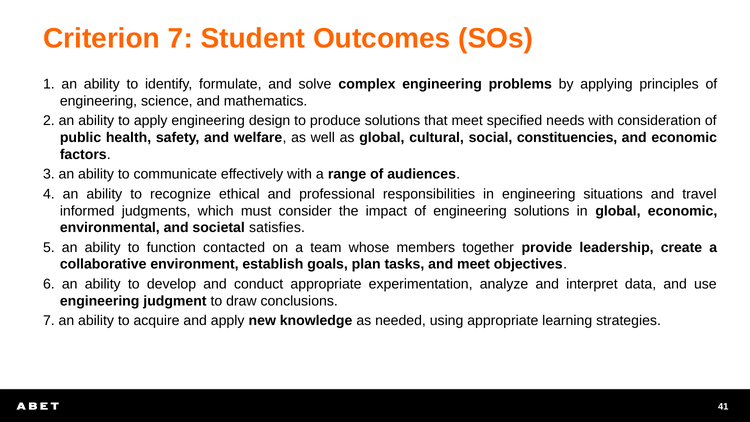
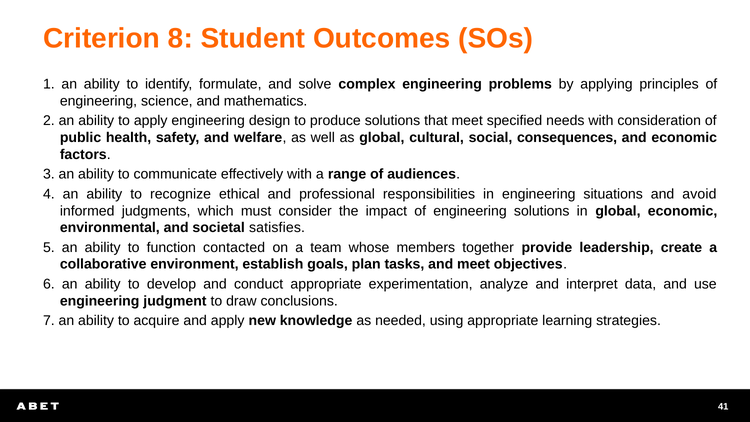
Criterion 7: 7 -> 8
constituencies: constituencies -> consequences
travel: travel -> avoid
